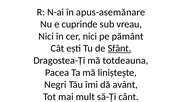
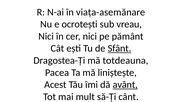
apus-asemănare: apus-asemănare -> viața-asemănare
cuprinde: cuprinde -> ocrotești
Negri: Negri -> Acest
avânt underline: none -> present
